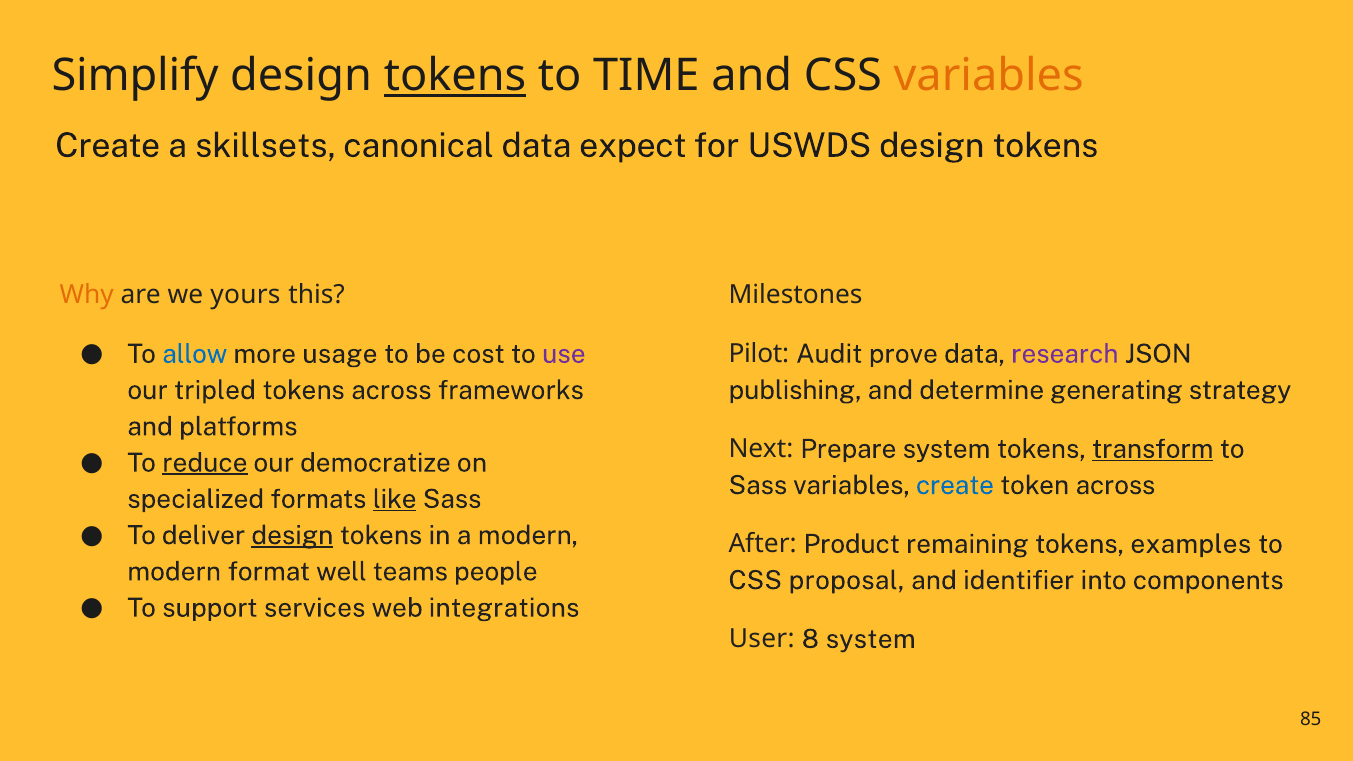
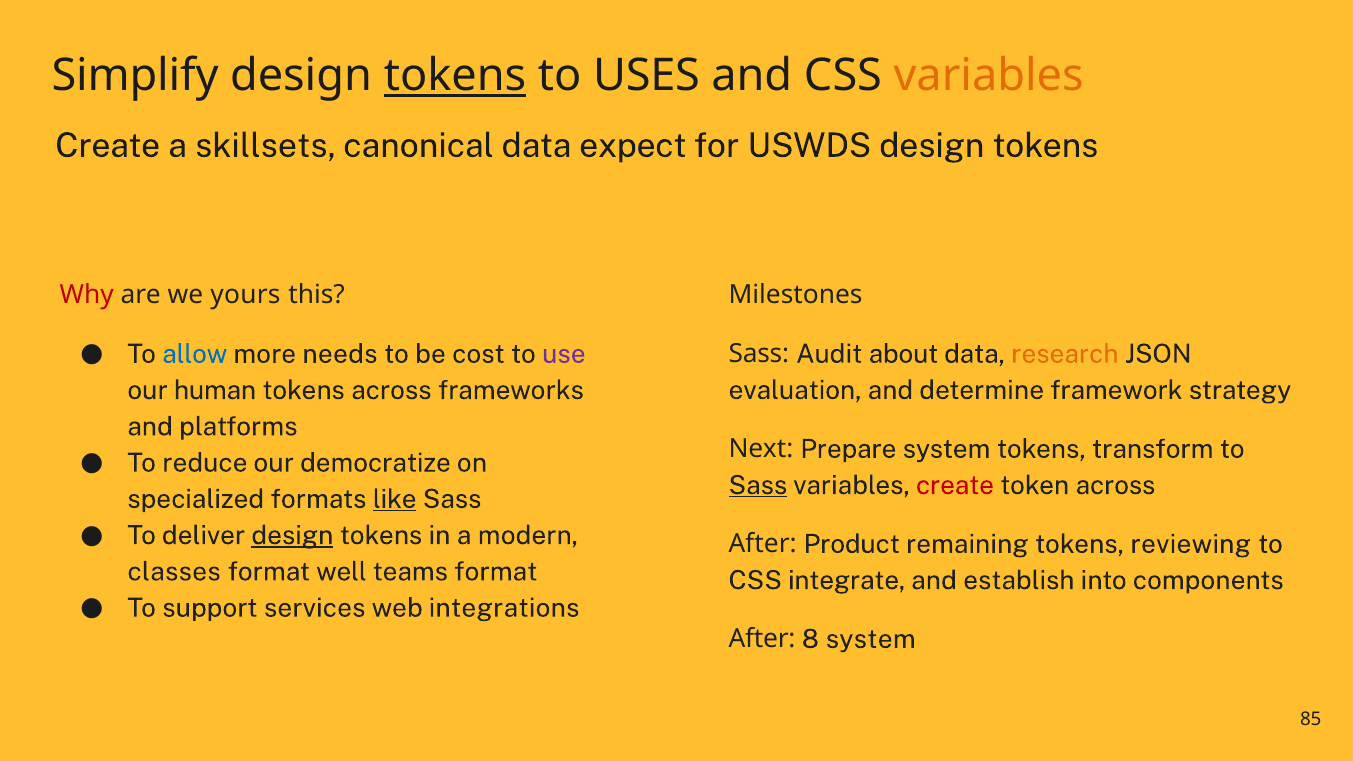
TIME: TIME -> USES
Why colour: orange -> red
usage: usage -> needs
Pilot at (759, 354): Pilot -> Sass
prove: prove -> about
research colour: purple -> orange
tripled: tripled -> human
publishing: publishing -> evaluation
generating: generating -> framework
transform underline: present -> none
reduce underline: present -> none
Sass at (758, 485) underline: none -> present
create at (955, 485) colour: blue -> red
examples: examples -> reviewing
modern at (174, 572): modern -> classes
teams people: people -> format
proposal: proposal -> integrate
identifier: identifier -> establish
User at (762, 639): User -> After
